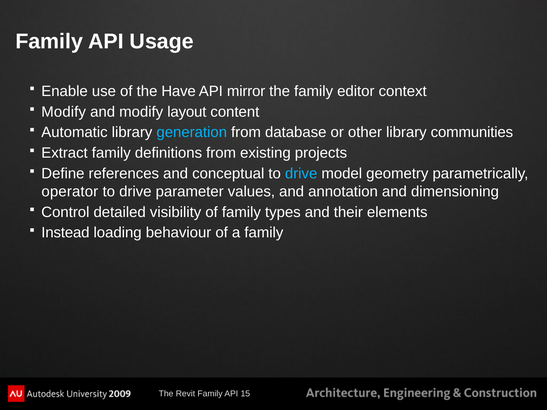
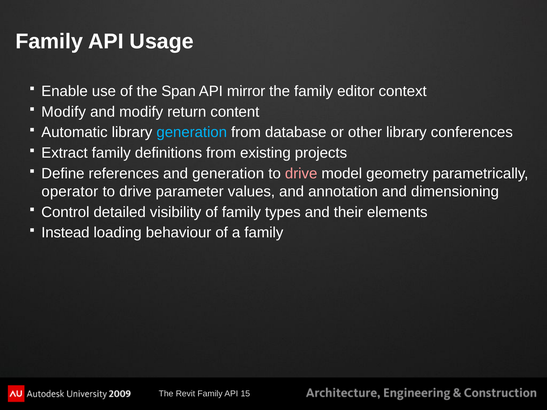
Have: Have -> Span
layout: layout -> return
communities: communities -> conferences
and conceptual: conceptual -> generation
drive at (301, 174) colour: light blue -> pink
